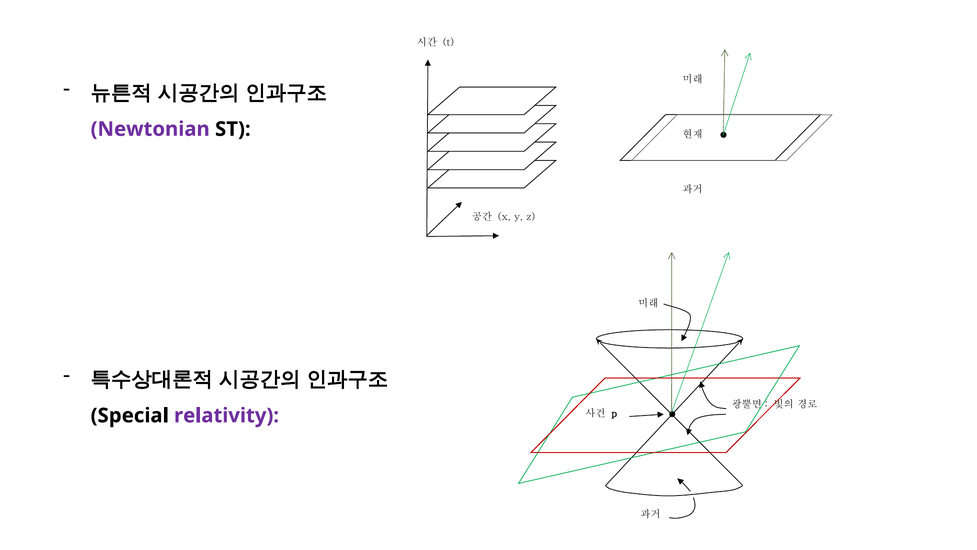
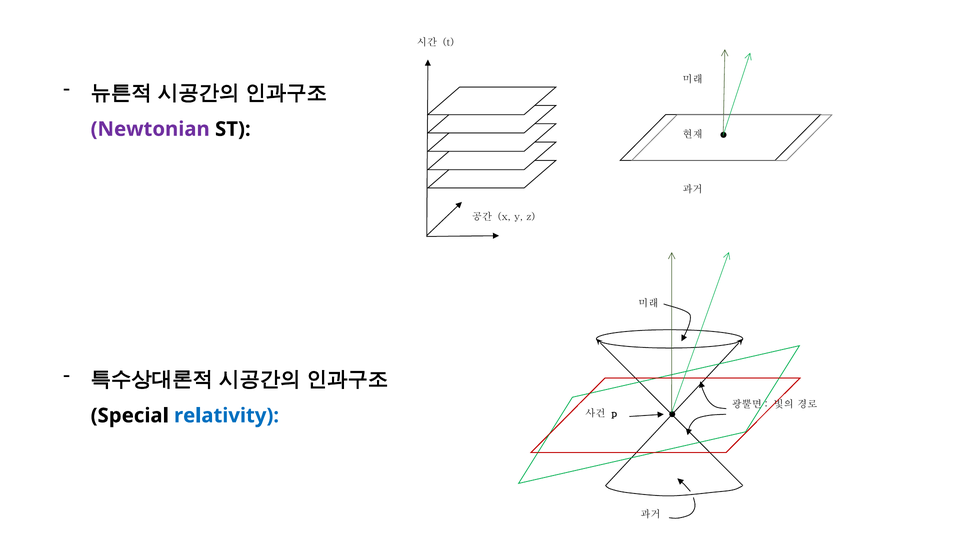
relativity colour: purple -> blue
